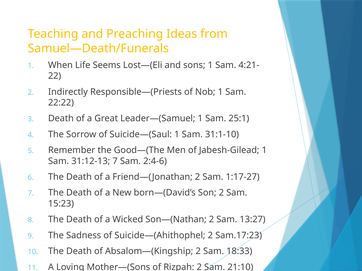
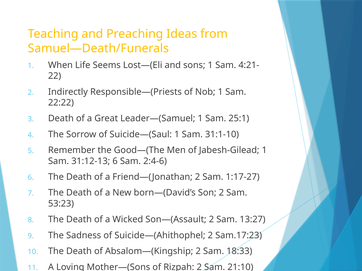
31:12-13 7: 7 -> 6
15:23: 15:23 -> 53:23
Son—(Nathan: Son—(Nathan -> Son—(Assault
